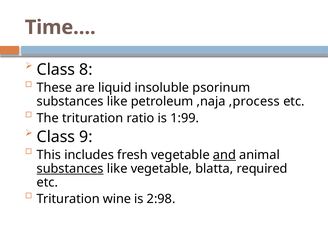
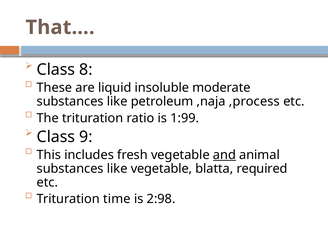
Time…: Time… -> That…
psorinum: psorinum -> moderate
substances at (70, 169) underline: present -> none
wine: wine -> time
